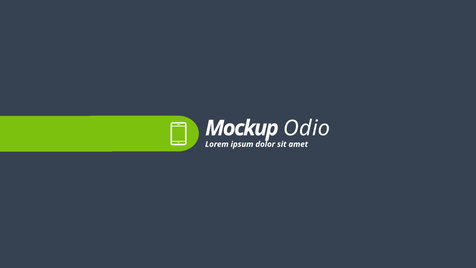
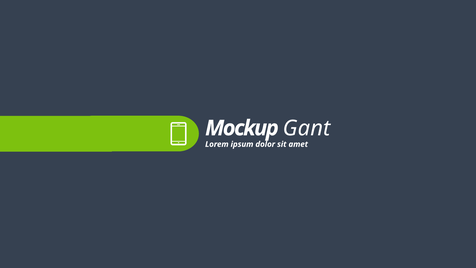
Odio: Odio -> Gant
